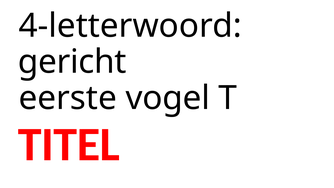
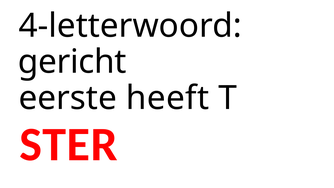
vogel: vogel -> heeft
TITEL: TITEL -> STER
